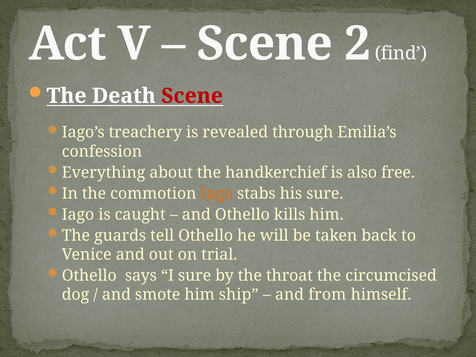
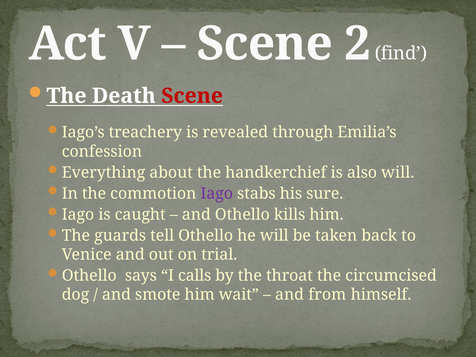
also free: free -> will
Iago at (217, 194) colour: orange -> purple
I sure: sure -> calls
ship: ship -> wait
